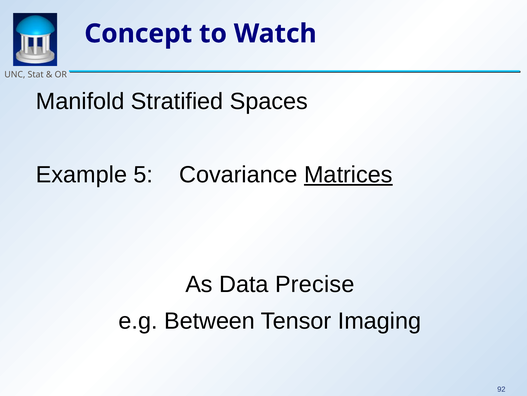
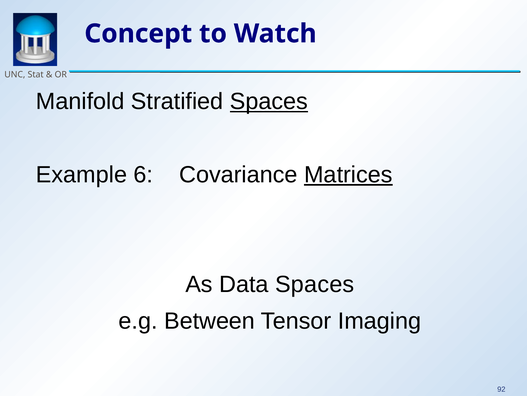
Spaces at (269, 101) underline: none -> present
5: 5 -> 6
Data Precise: Precise -> Spaces
